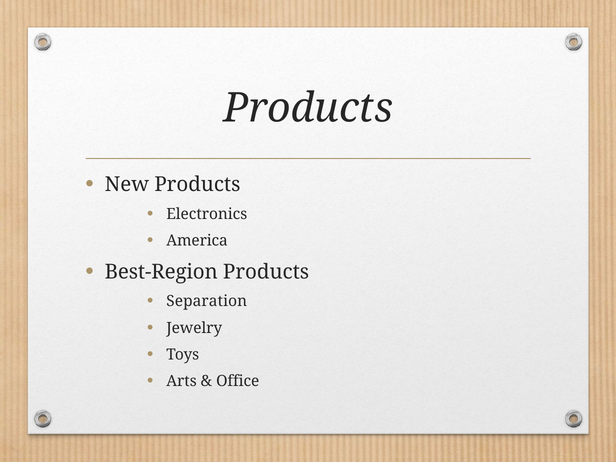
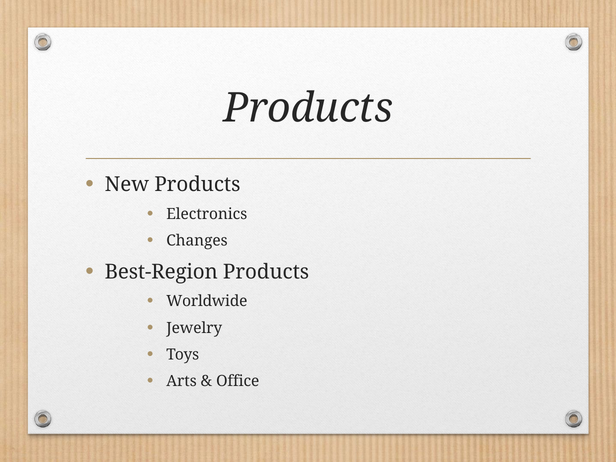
America: America -> Changes
Separation: Separation -> Worldwide
